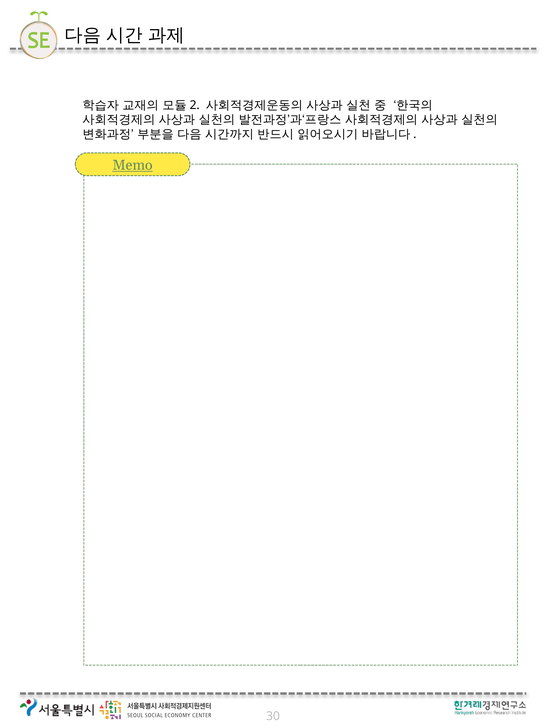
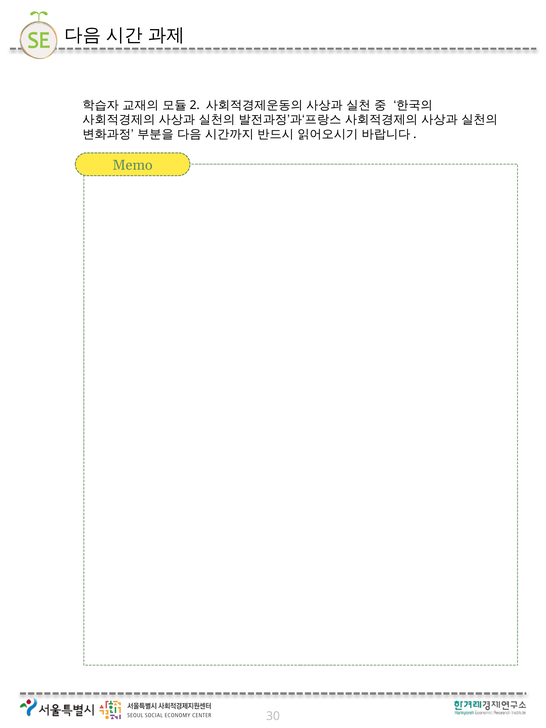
Memo underline: present -> none
